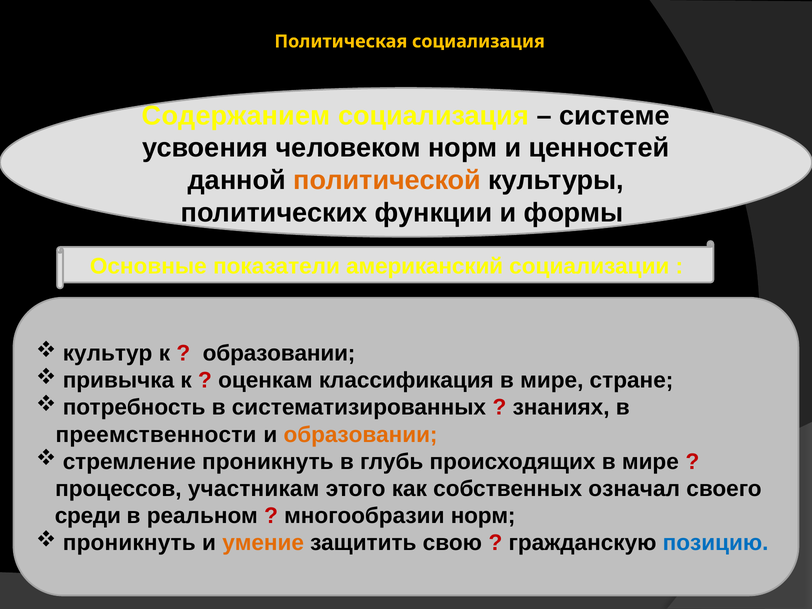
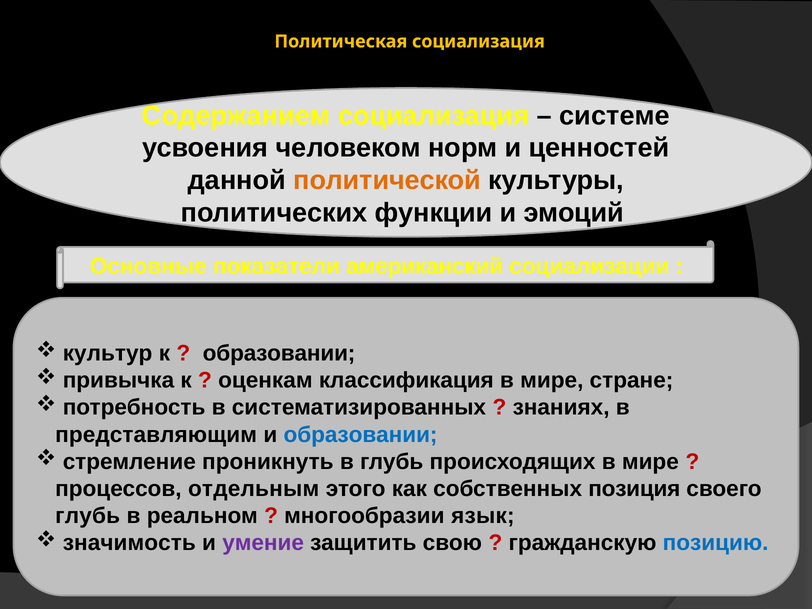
формы: формы -> эмоций
преемственности: преемственности -> представляющим
образовании at (361, 435) colour: orange -> blue
участникам: участникам -> отдельным
означал: означал -> позиция
среди at (88, 516): среди -> глубь
многообразии норм: норм -> язык
проникнуть at (129, 543): проникнуть -> значимость
умение colour: orange -> purple
